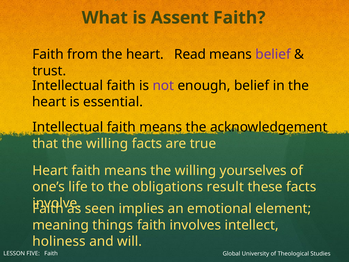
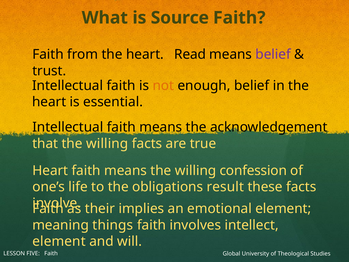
Assent: Assent -> Source
not colour: purple -> orange
yourselves: yourselves -> confession
seen: seen -> their
holiness at (59, 241): holiness -> element
